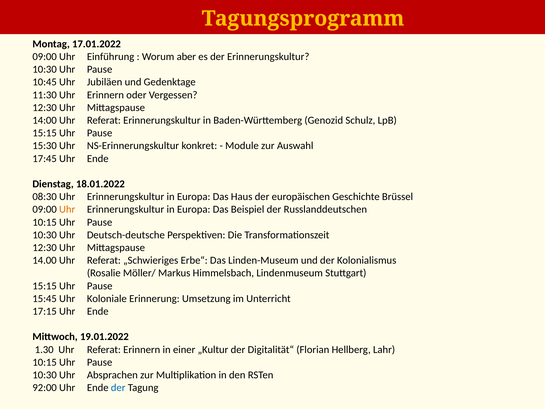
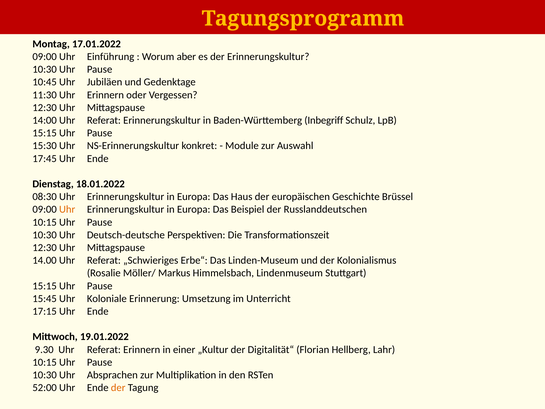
Genozid: Genozid -> Inbegriff
1.30: 1.30 -> 9.30
92:00: 92:00 -> 52:00
der at (118, 387) colour: blue -> orange
